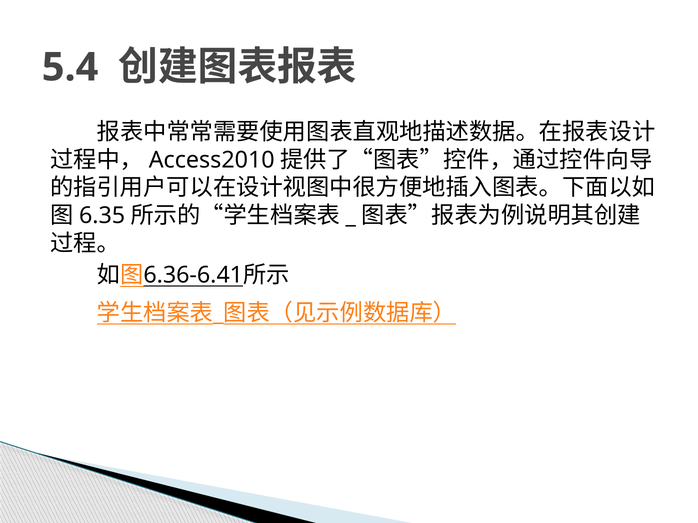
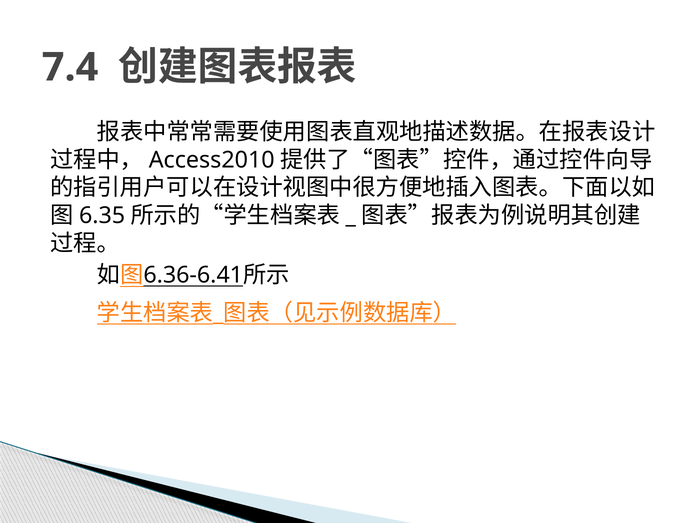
5.4: 5.4 -> 7.4
